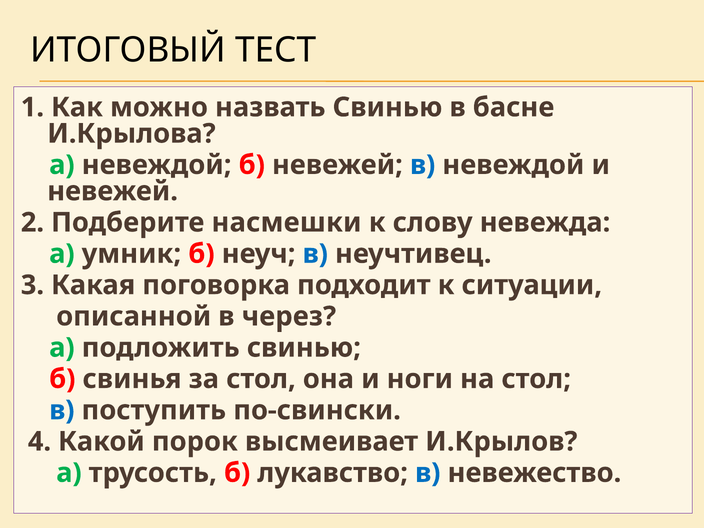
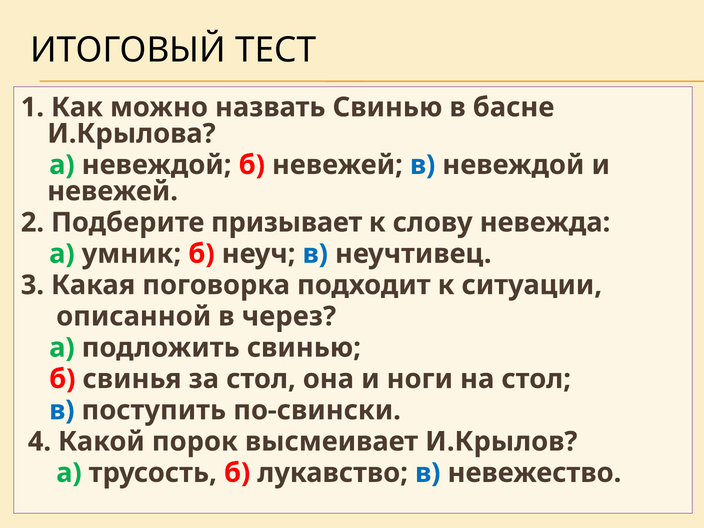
насмешки: насмешки -> призывает
